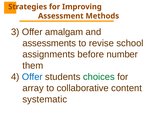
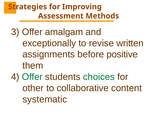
assessments: assessments -> exceptionally
school: school -> written
number: number -> positive
Offer at (32, 77) colour: blue -> green
array: array -> other
